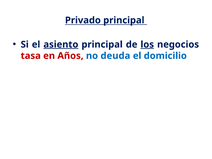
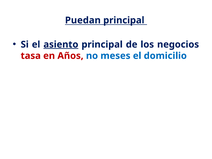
Privado: Privado -> Puedan
los underline: present -> none
deuda: deuda -> meses
